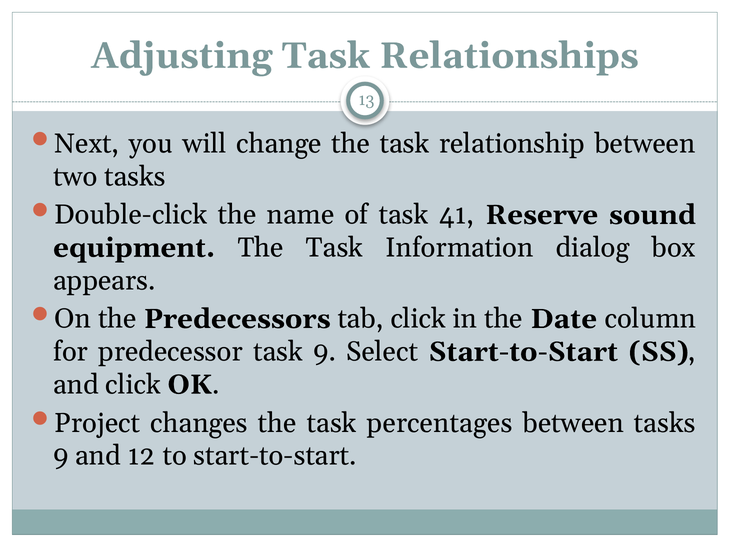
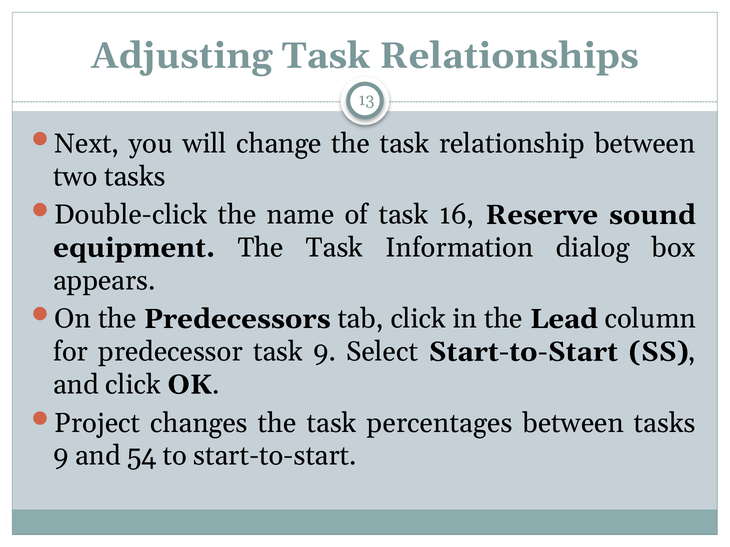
41: 41 -> 16
Date: Date -> Lead
12: 12 -> 54
